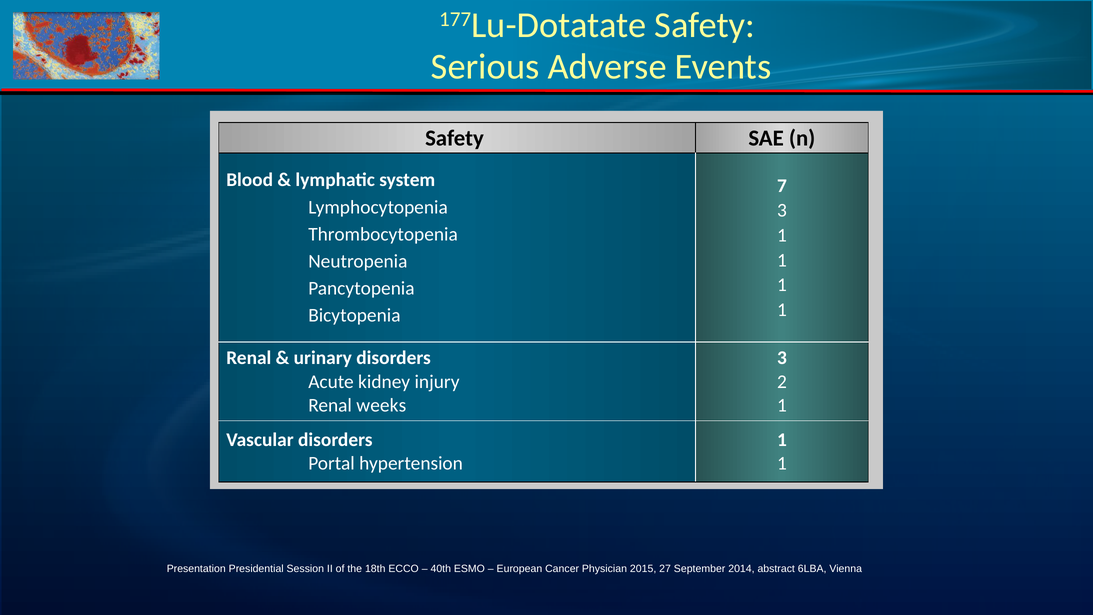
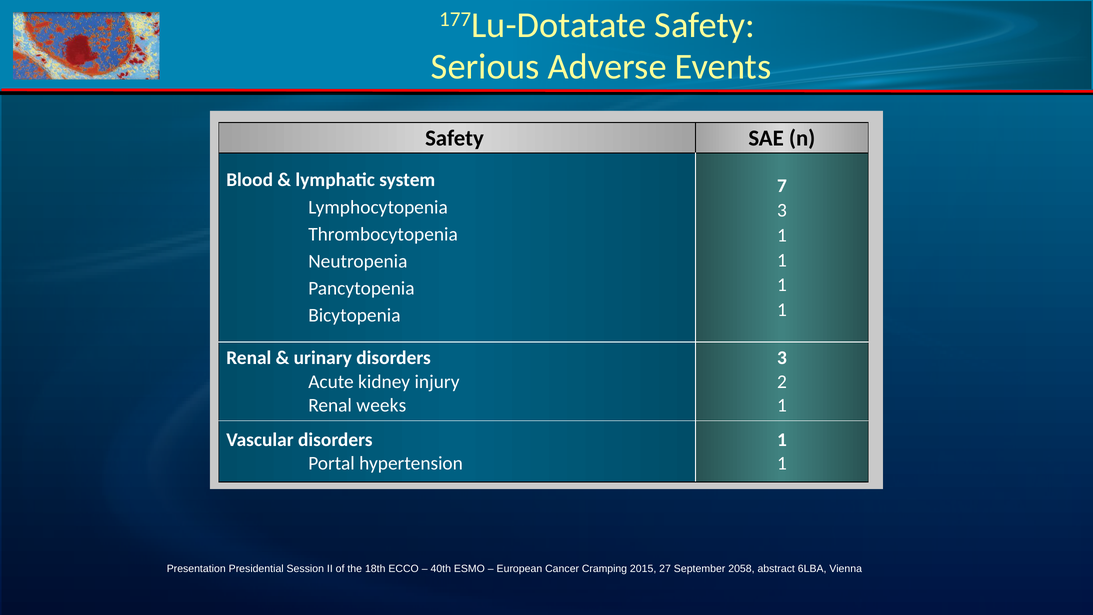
Physician: Physician -> Cramping
2014: 2014 -> 2058
